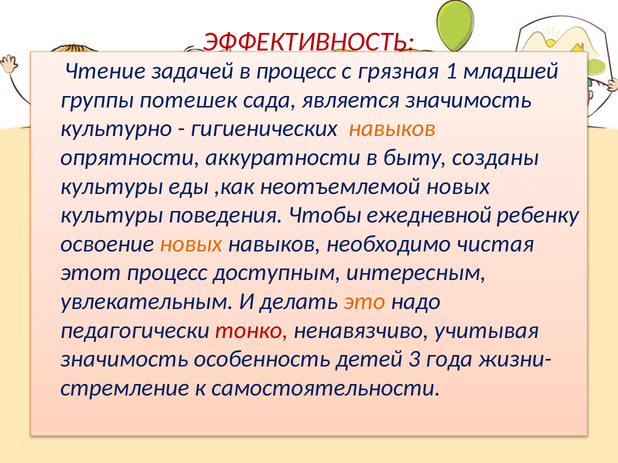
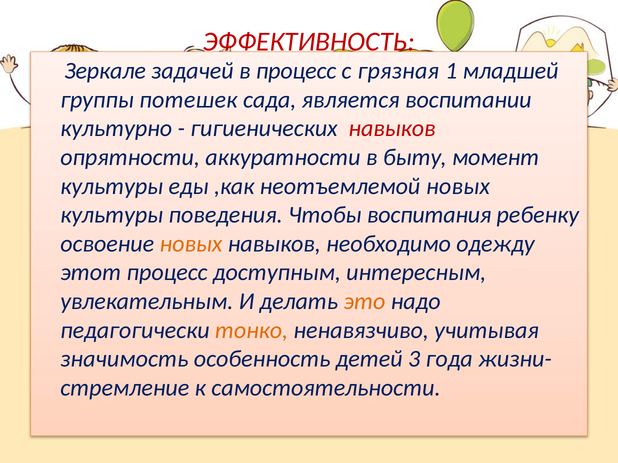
Чтение: Чтение -> Зеркале
является значимость: значимость -> воспитании
навыков at (392, 129) colour: orange -> red
созданы: созданы -> момент
ежедневной: ежедневной -> воспитания
чистая: чистая -> одежду
тонко colour: red -> orange
